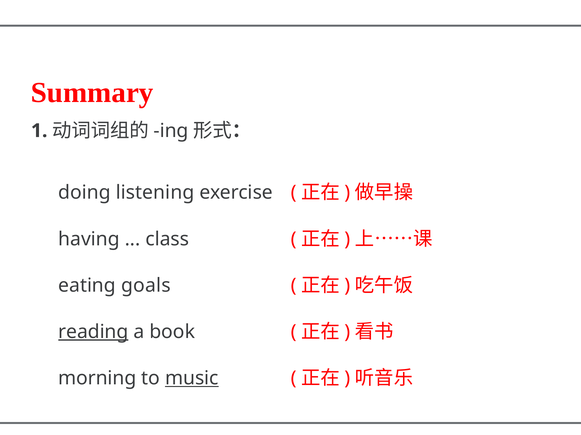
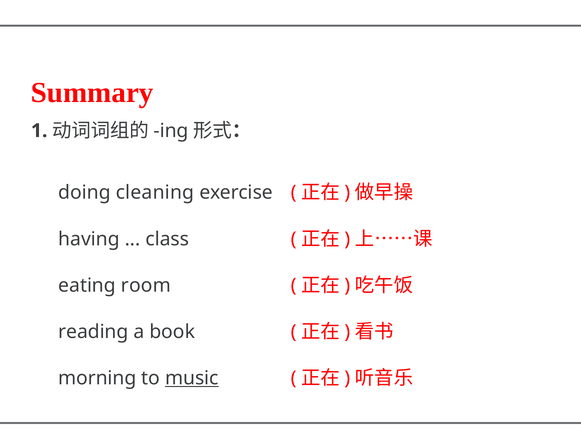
listening: listening -> cleaning
goals: goals -> room
reading underline: present -> none
